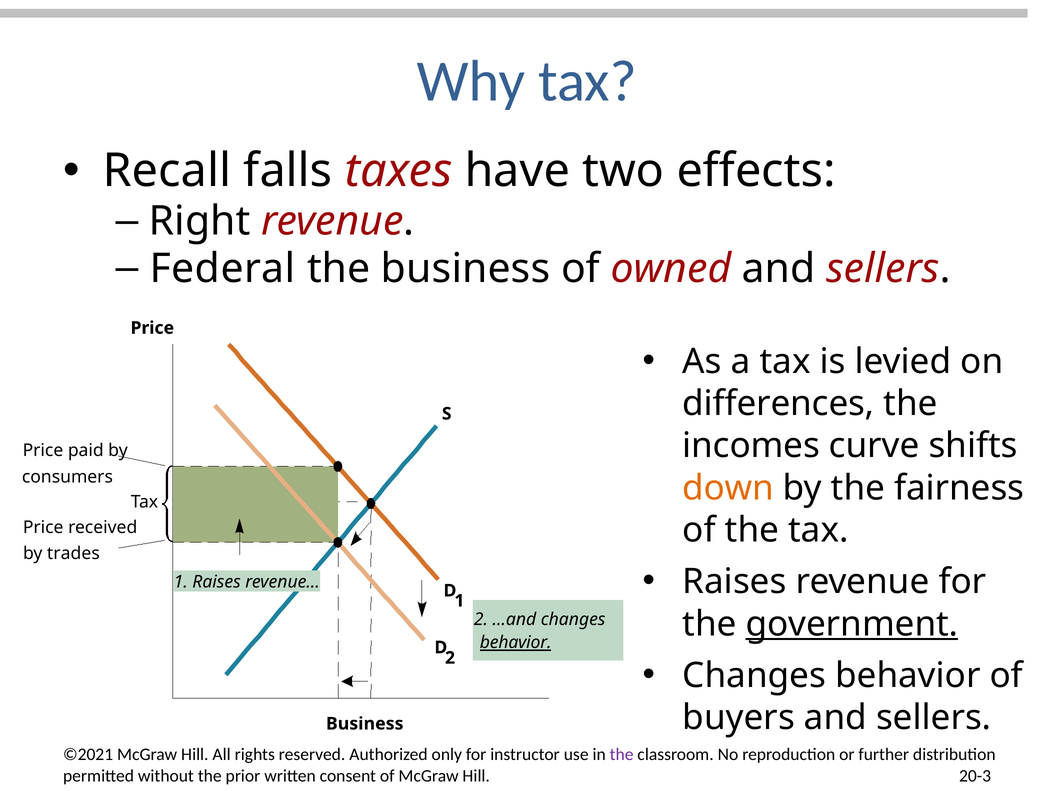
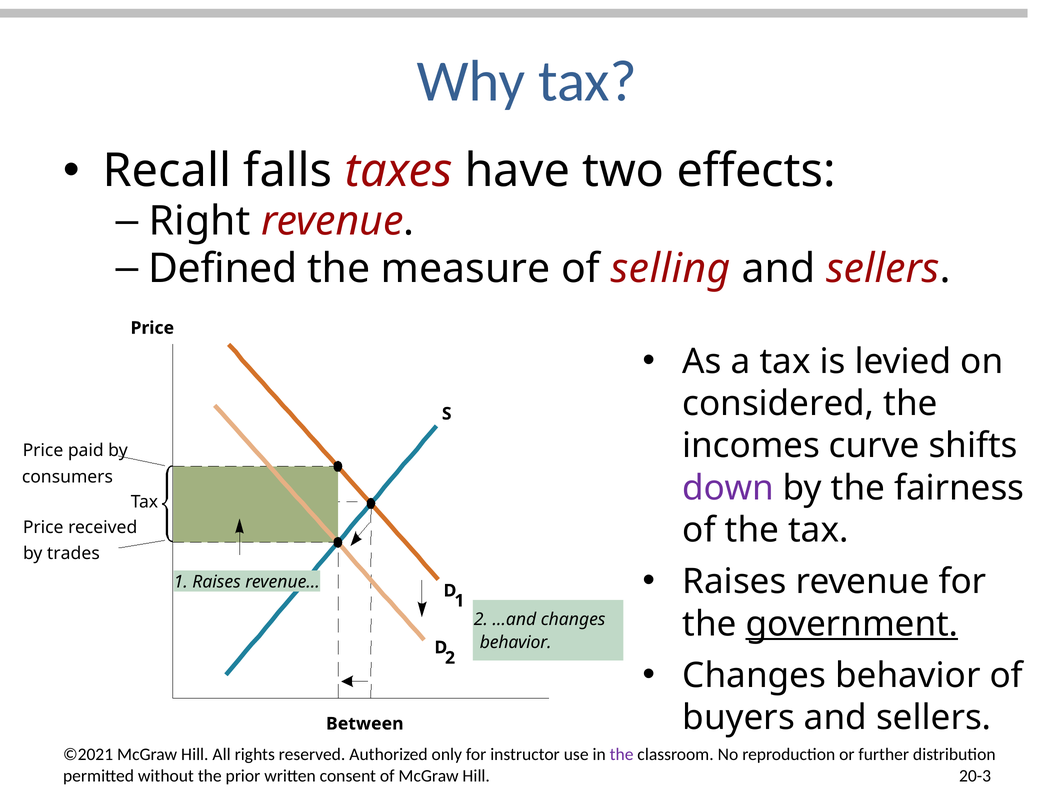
Federal: Federal -> Defined
the business: business -> measure
owned: owned -> selling
differences: differences -> considered
down colour: orange -> purple
behavior at (516, 642) underline: present -> none
Business at (365, 723): Business -> Between
